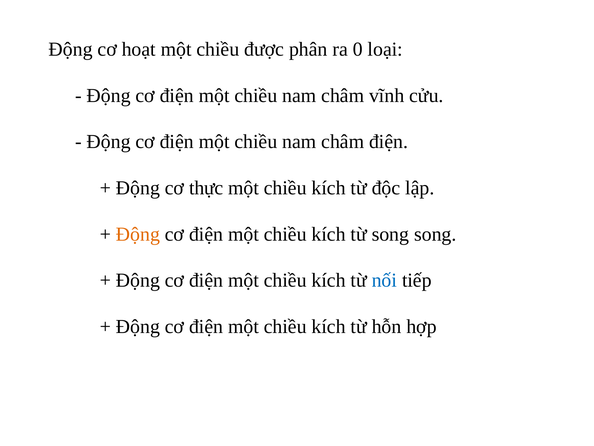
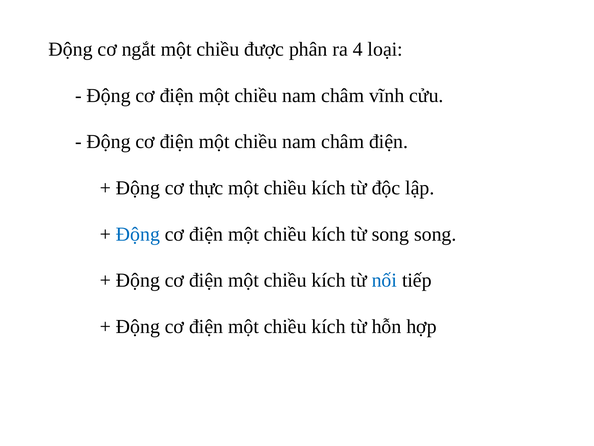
hoạt: hoạt -> ngắt
0: 0 -> 4
Động at (138, 234) colour: orange -> blue
